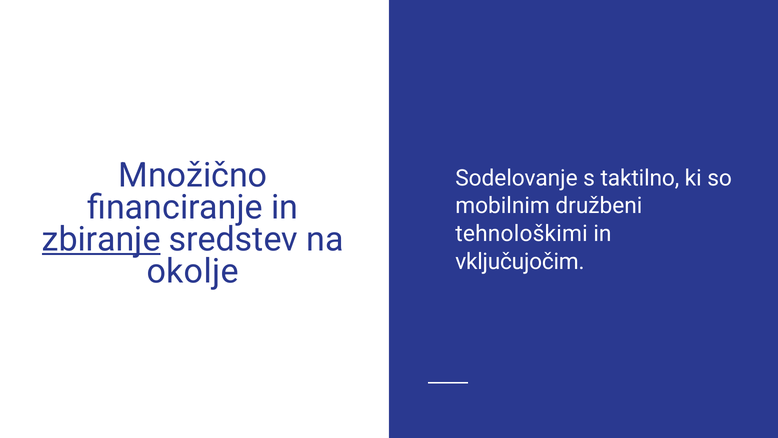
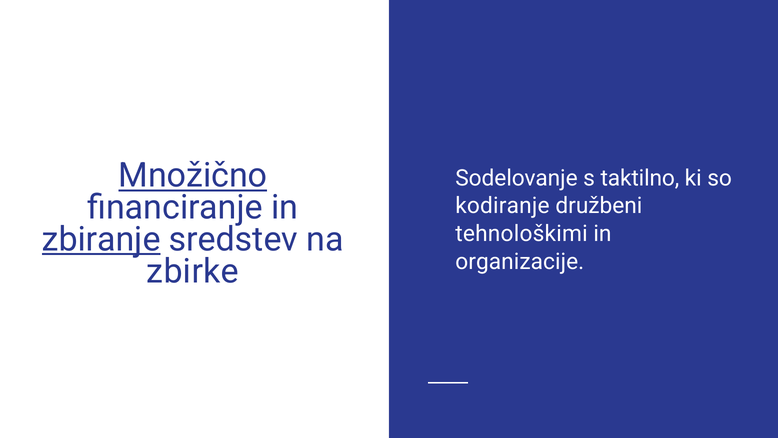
Množično underline: none -> present
mobilnim: mobilnim -> kodiranje
vključujočim: vključujočim -> organizacije
okolje: okolje -> zbirke
